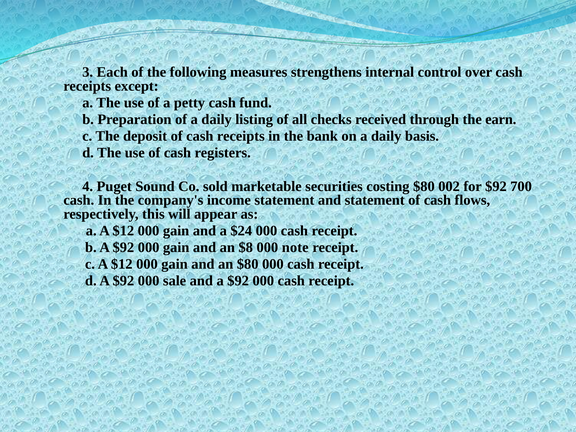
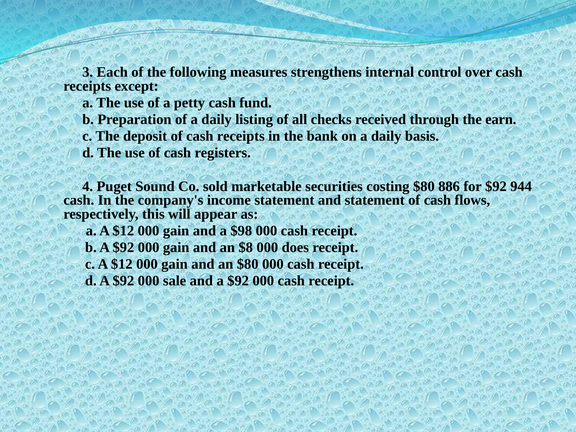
002: 002 -> 886
700: 700 -> 944
$24: $24 -> $98
note: note -> does
